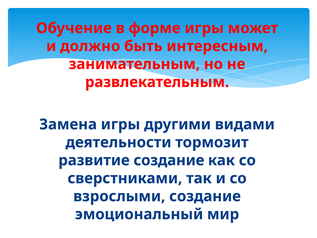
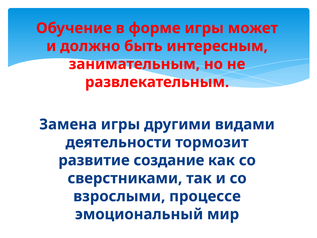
взрослыми создание: создание -> процессе
